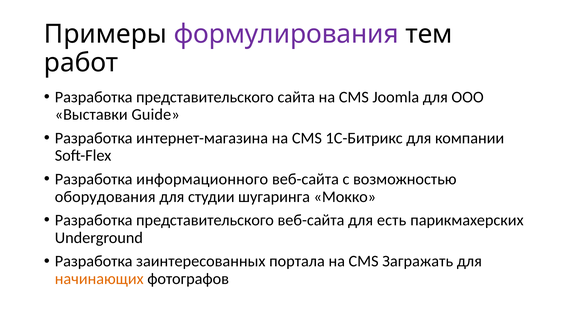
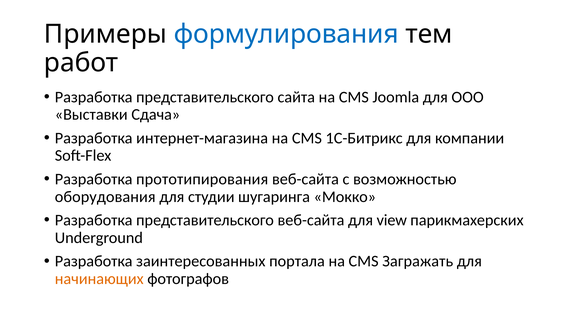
формулирования colour: purple -> blue
Guide: Guide -> Сдача
информационного: информационного -> прототипирования
есть: есть -> view
